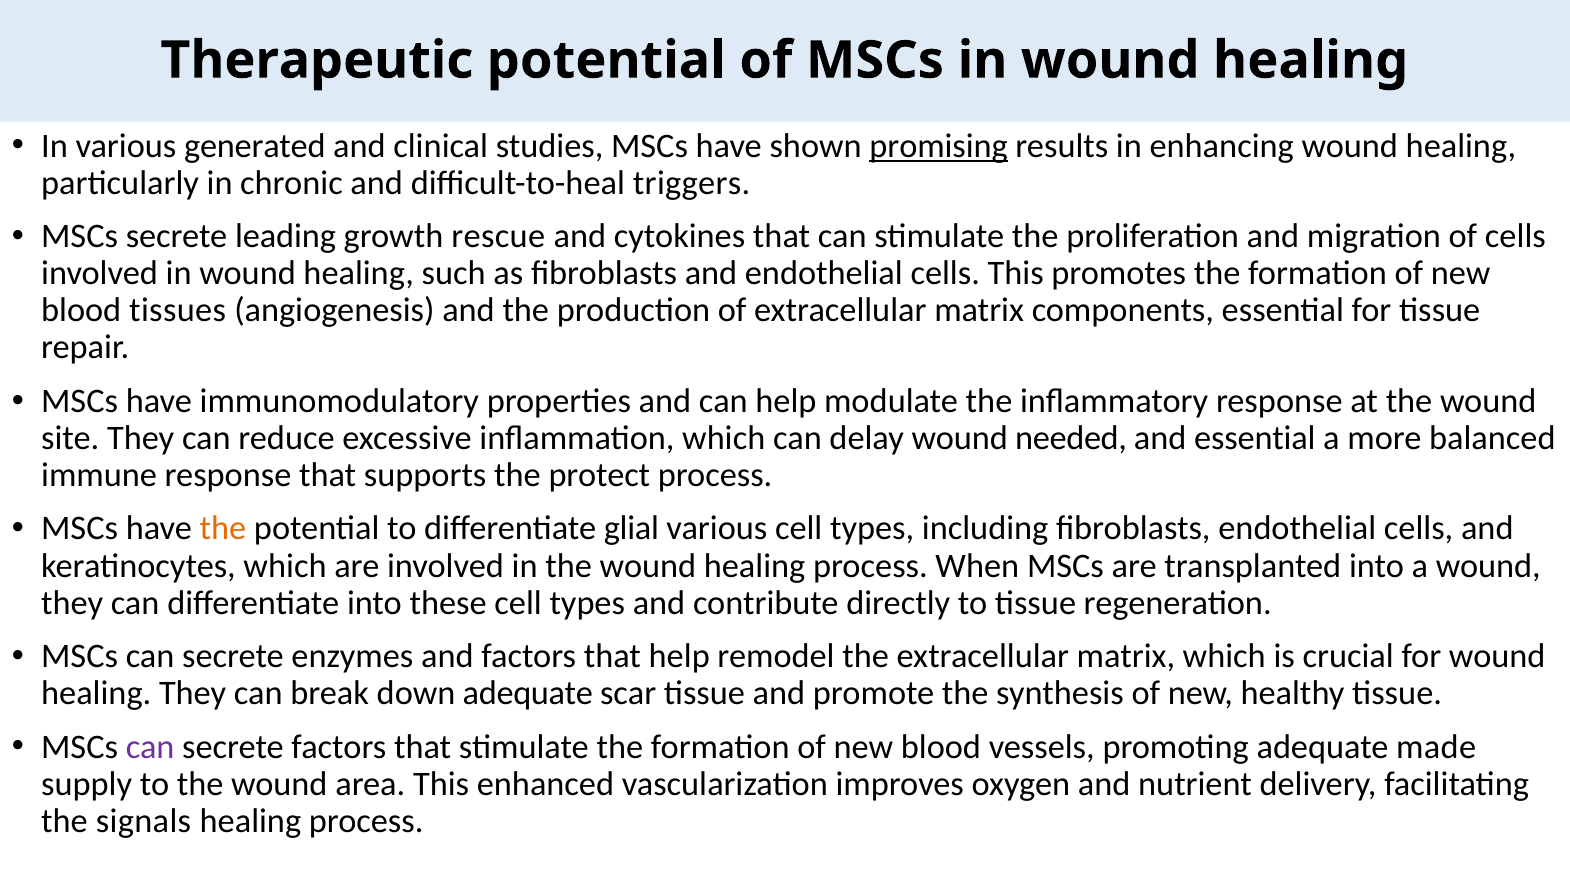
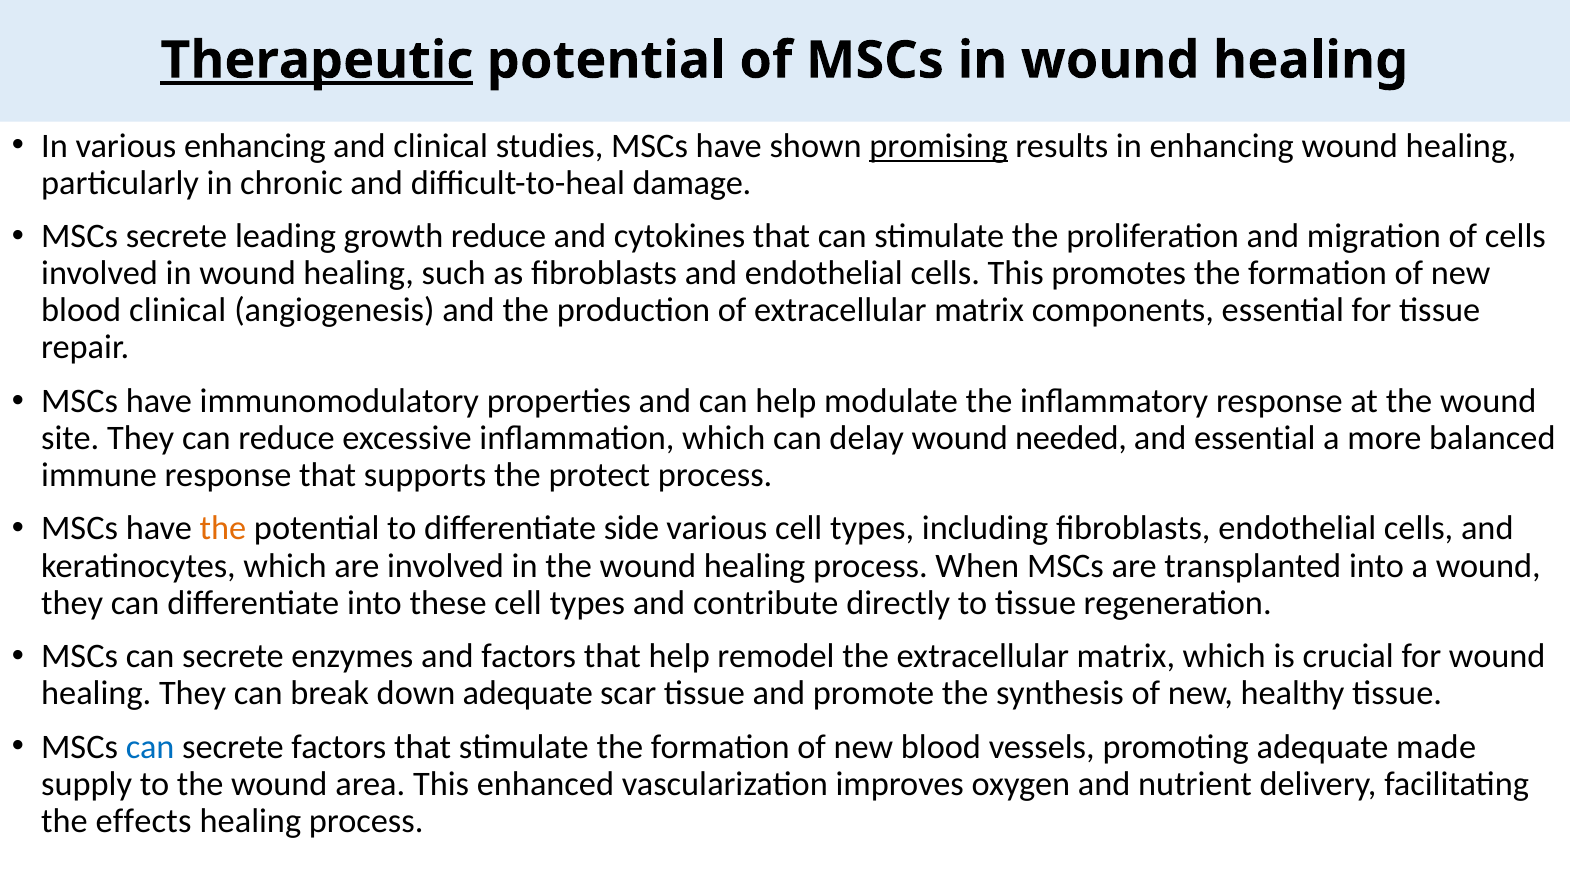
Therapeutic underline: none -> present
various generated: generated -> enhancing
triggers: triggers -> damage
growth rescue: rescue -> reduce
blood tissues: tissues -> clinical
glial: glial -> side
can at (150, 747) colour: purple -> blue
signals: signals -> effects
